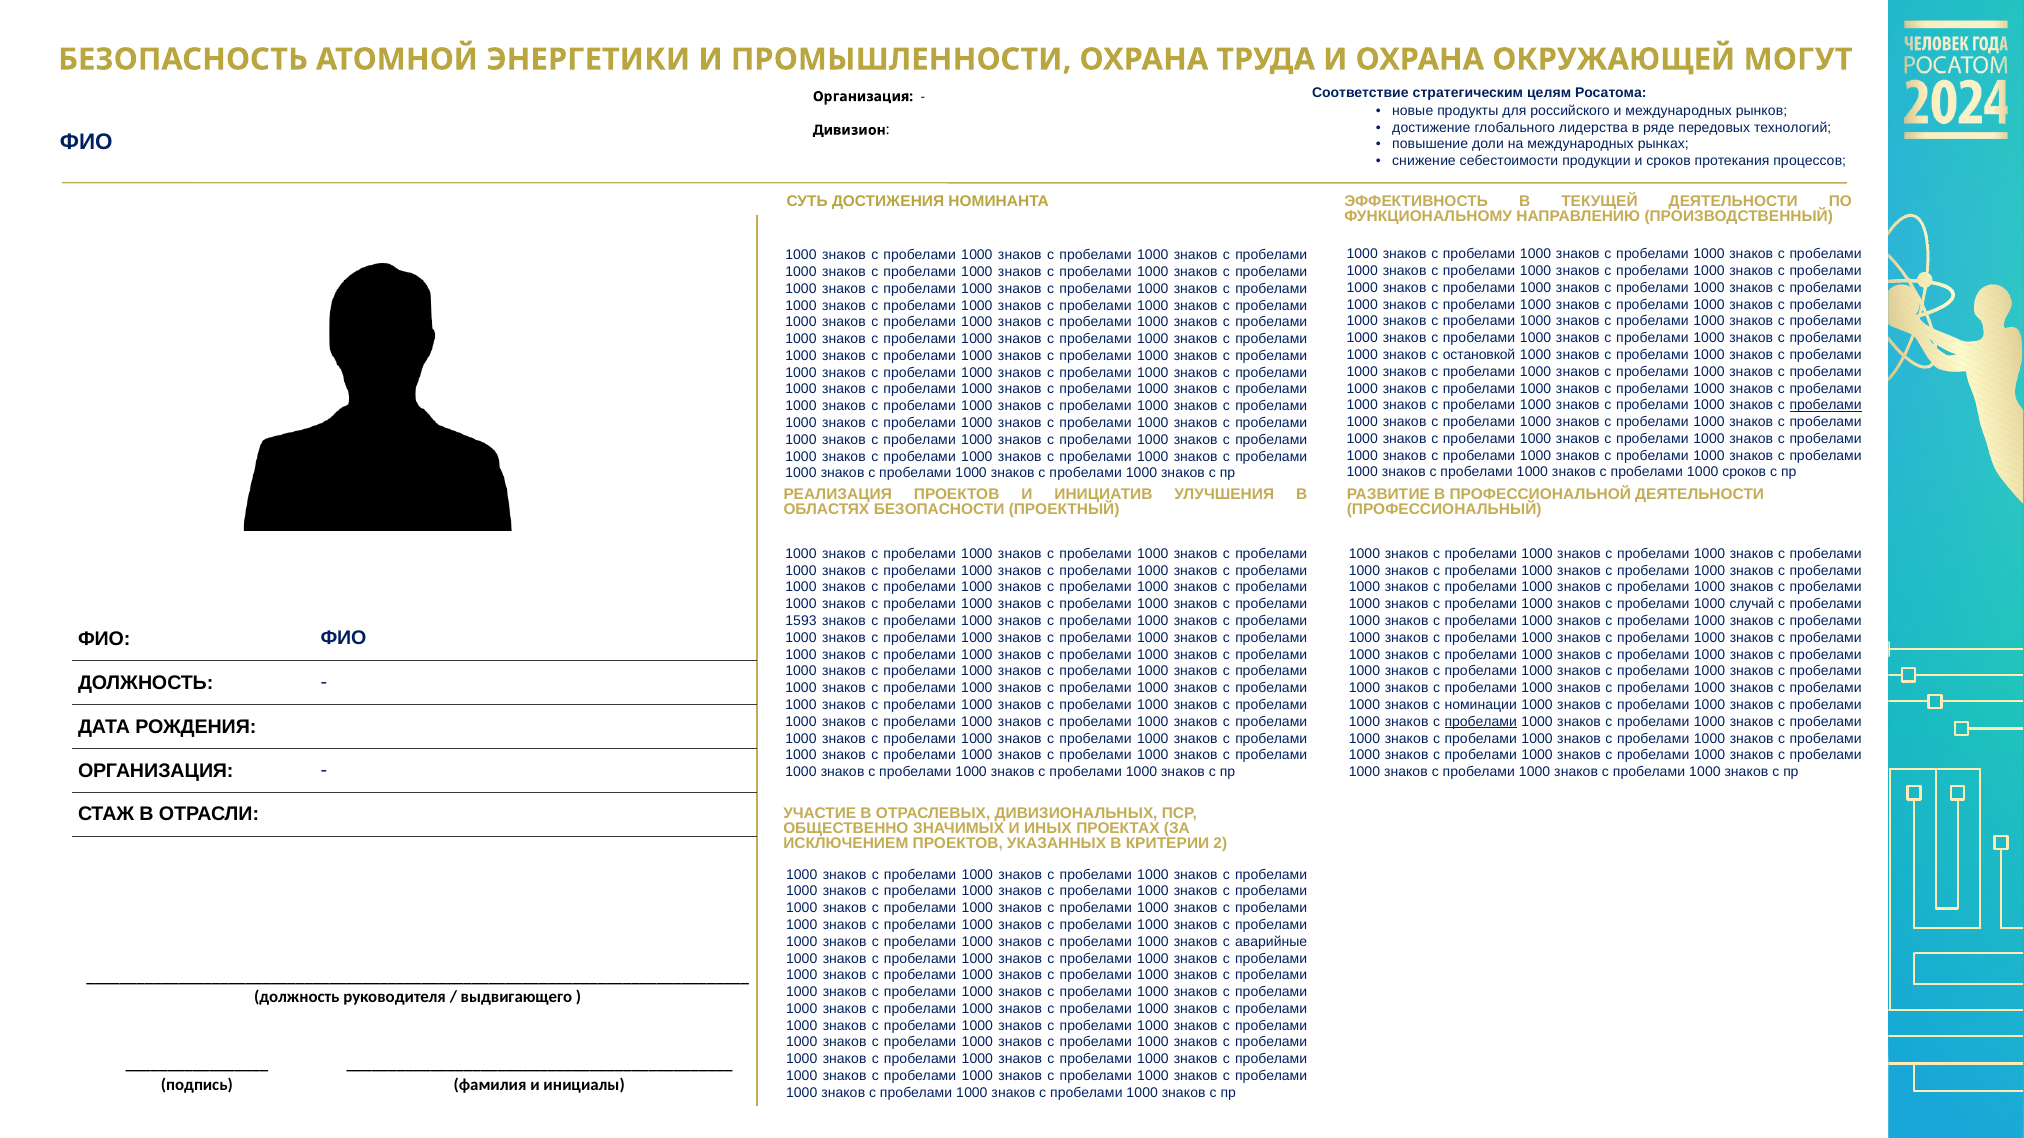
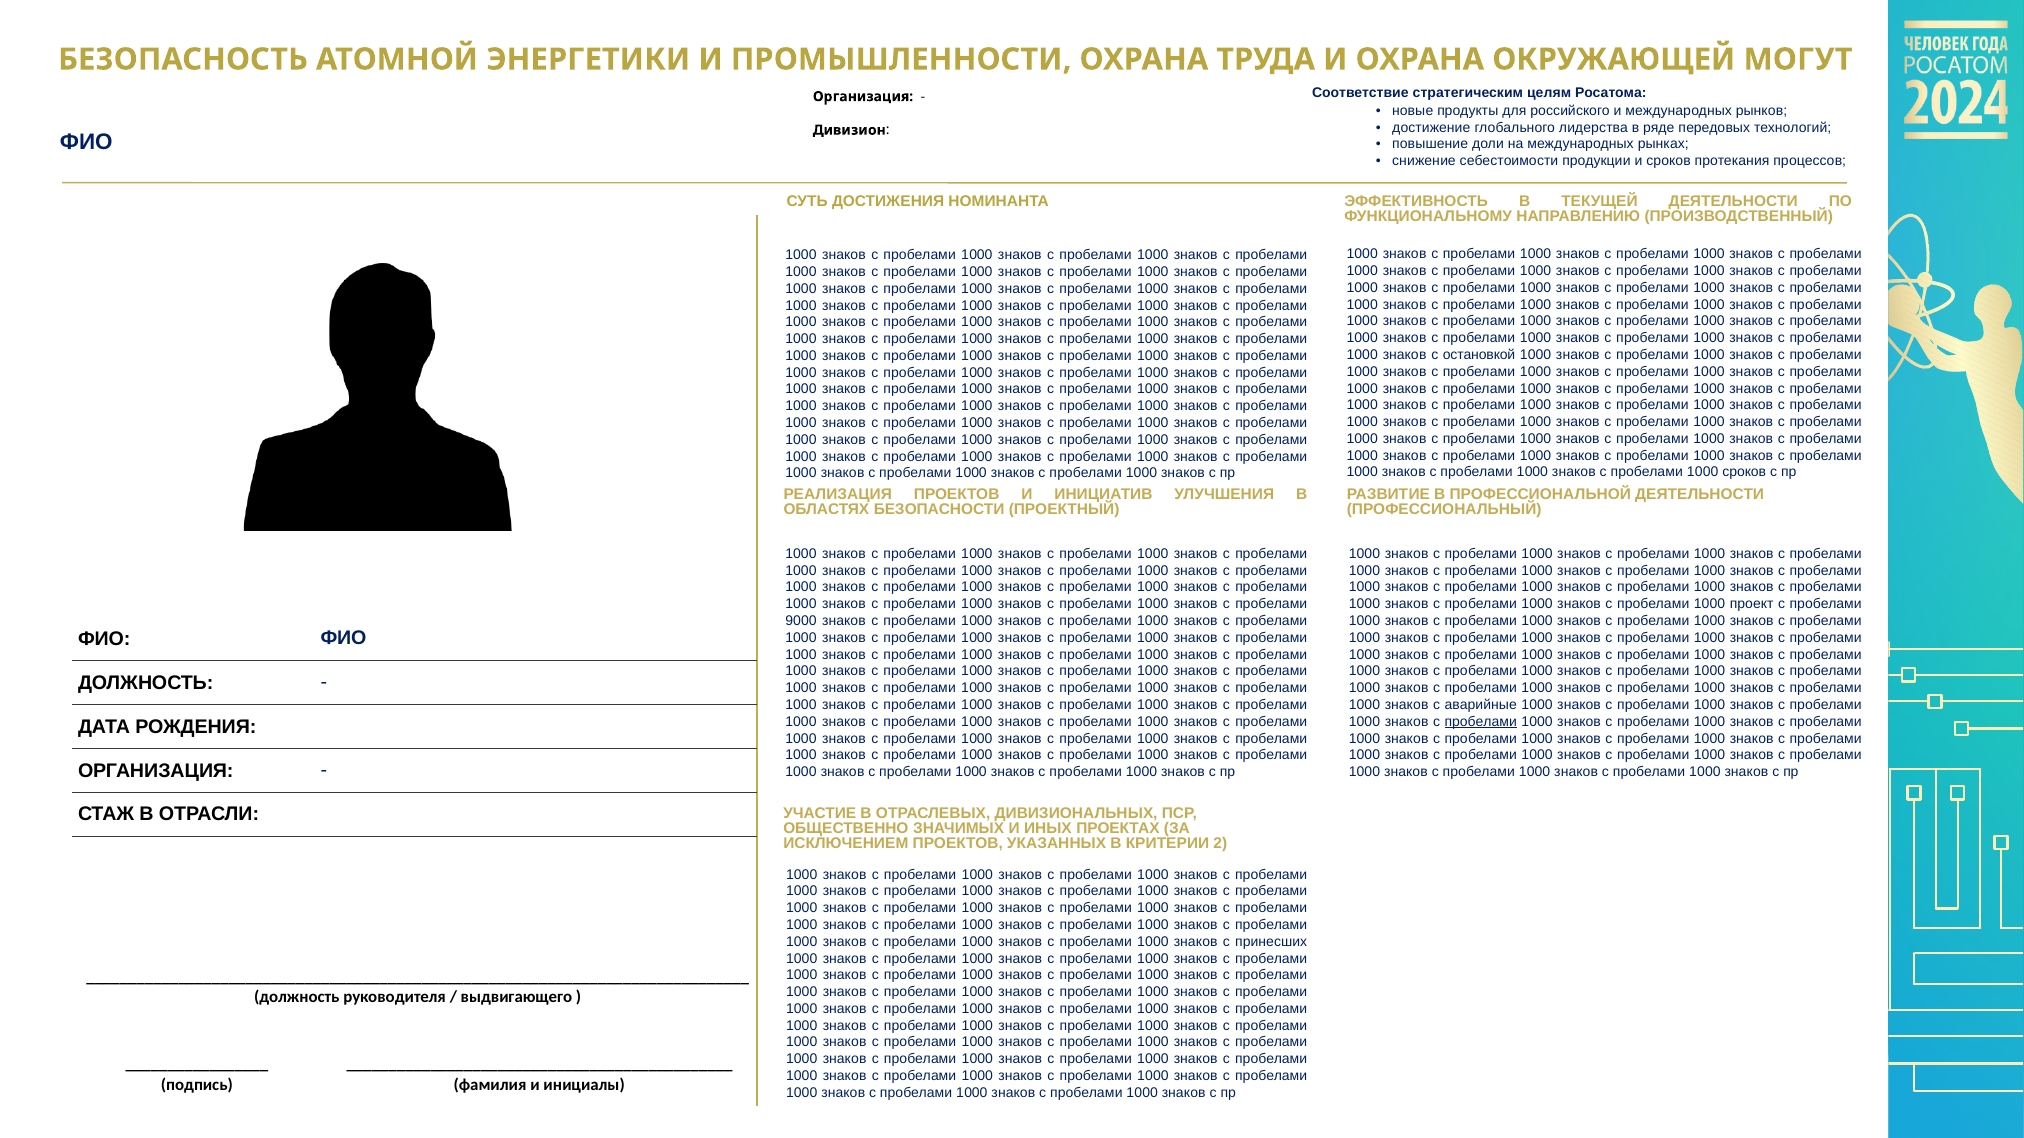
пробелами at (1826, 405) underline: present -> none
случай: случай -> проект
1593: 1593 -> 9000
номинации: номинации -> аварийные
аварийные: аварийные -> принесших
